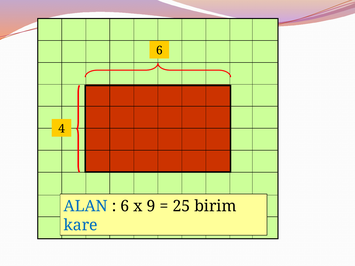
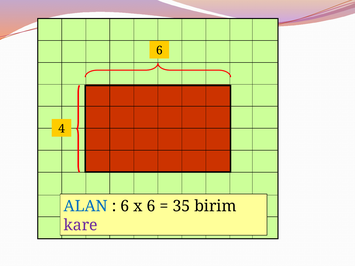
x 9: 9 -> 6
25: 25 -> 35
kare colour: blue -> purple
